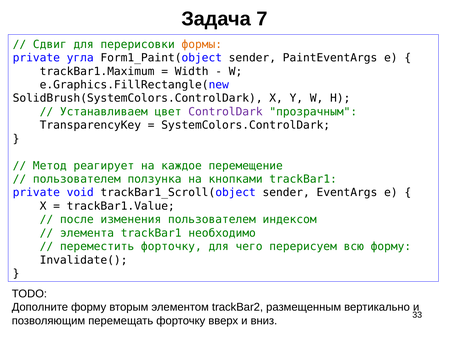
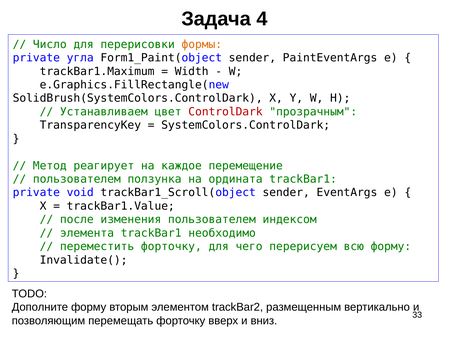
7: 7 -> 4
Сдвиг: Сдвиг -> Число
ControlDark colour: purple -> red
кнопками: кнопками -> ордината
